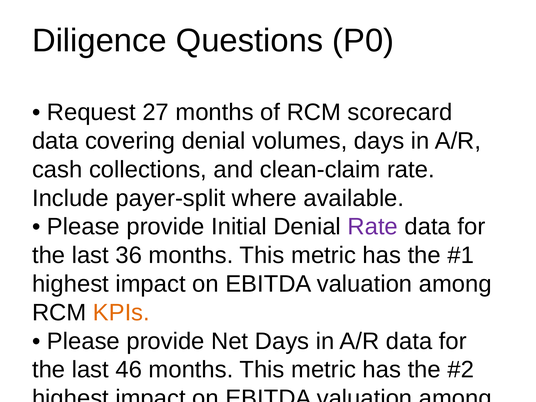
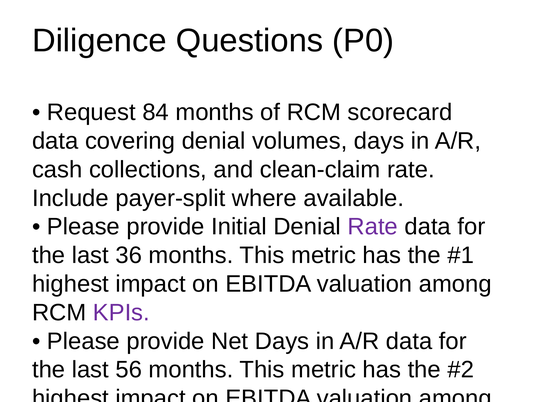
27: 27 -> 84
KPIs at (121, 313) colour: orange -> purple
46: 46 -> 56
